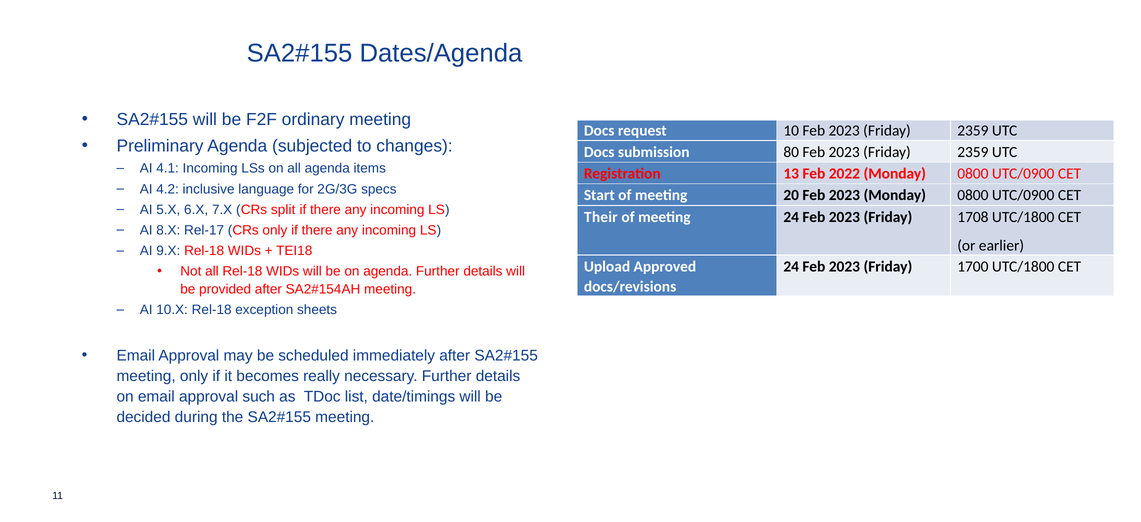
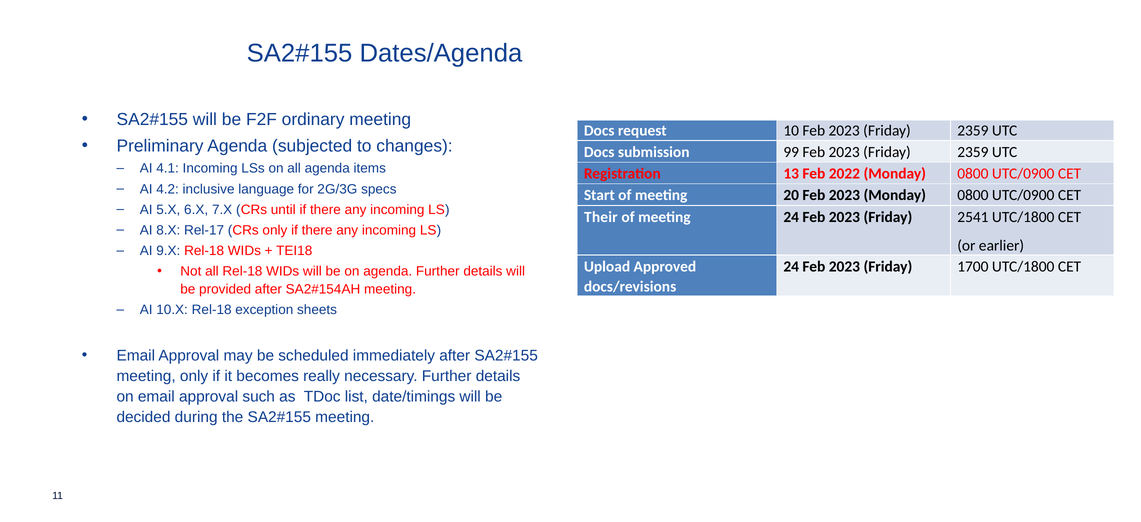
80: 80 -> 99
split: split -> until
1708: 1708 -> 2541
